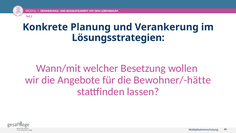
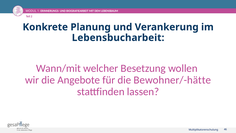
Lösungsstrategien: Lösungsstrategien -> Lebensbucharbeit
